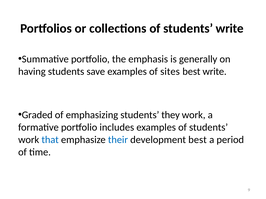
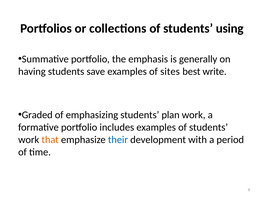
students write: write -> using
they: they -> plan
that colour: blue -> orange
development best: best -> with
